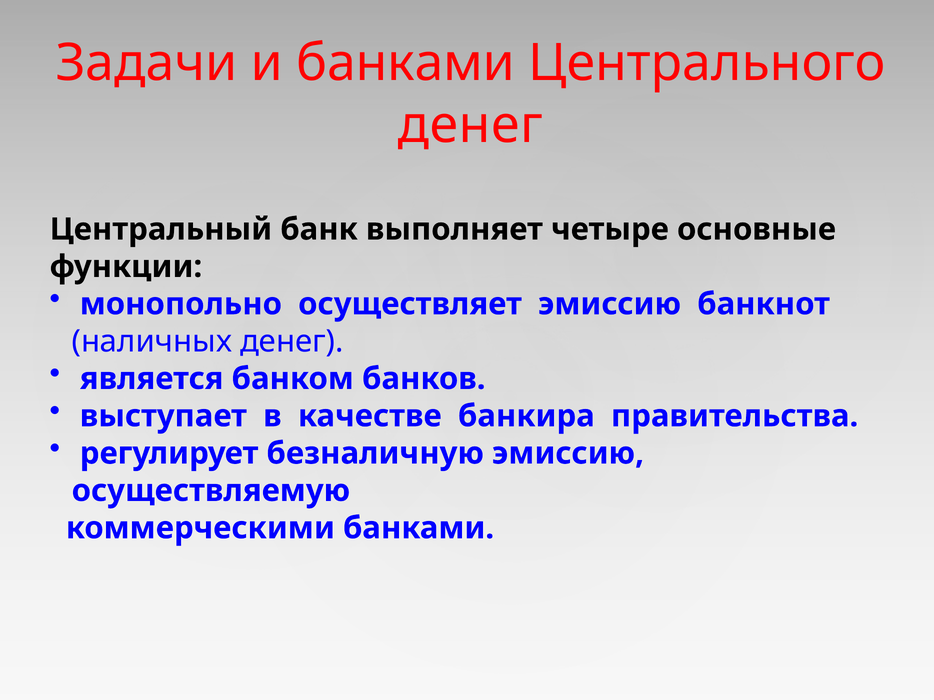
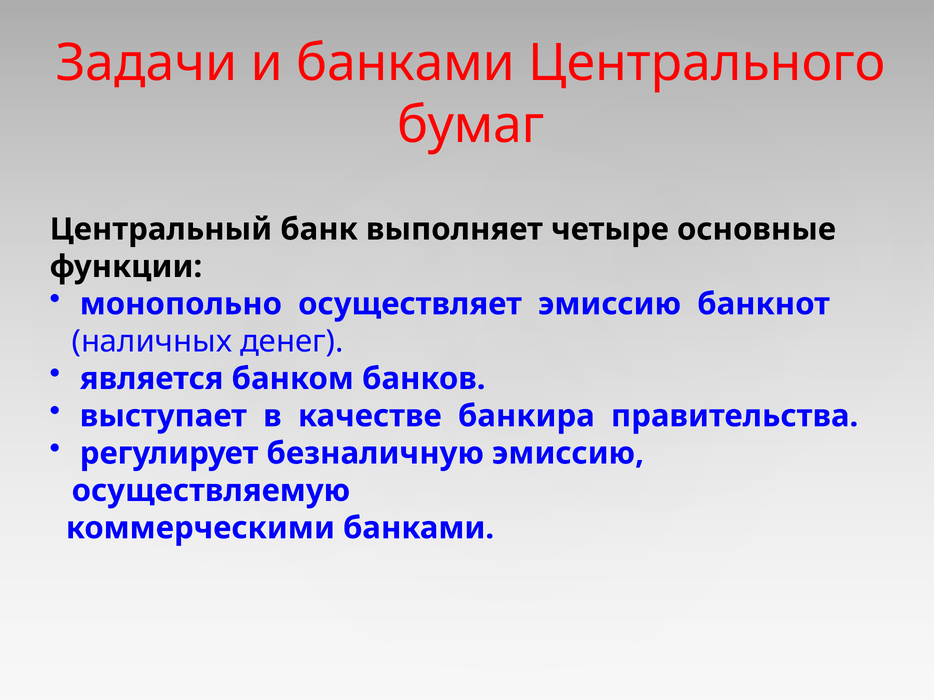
денег at (470, 125): денег -> бумаг
